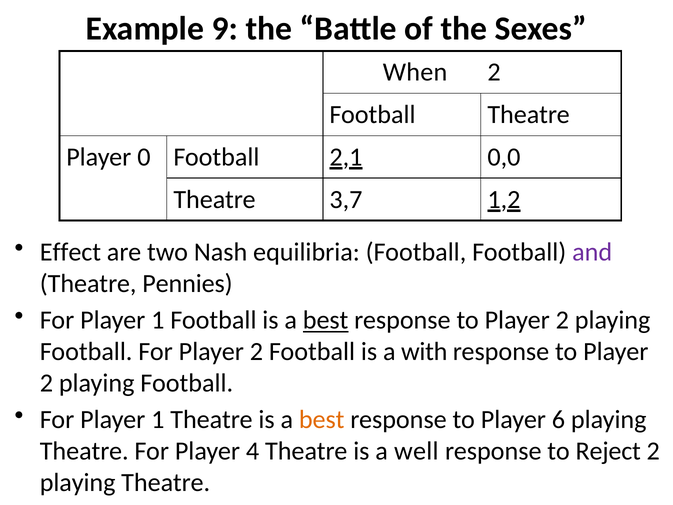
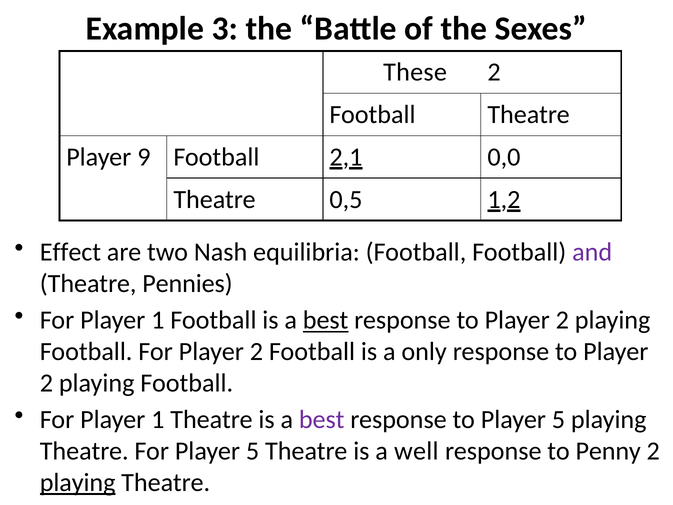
9: 9 -> 3
When: When -> These
0: 0 -> 9
3,7: 3,7 -> 0,5
with: with -> only
best at (322, 420) colour: orange -> purple
to Player 6: 6 -> 5
For Player 4: 4 -> 5
Reject: Reject -> Penny
playing at (78, 482) underline: none -> present
